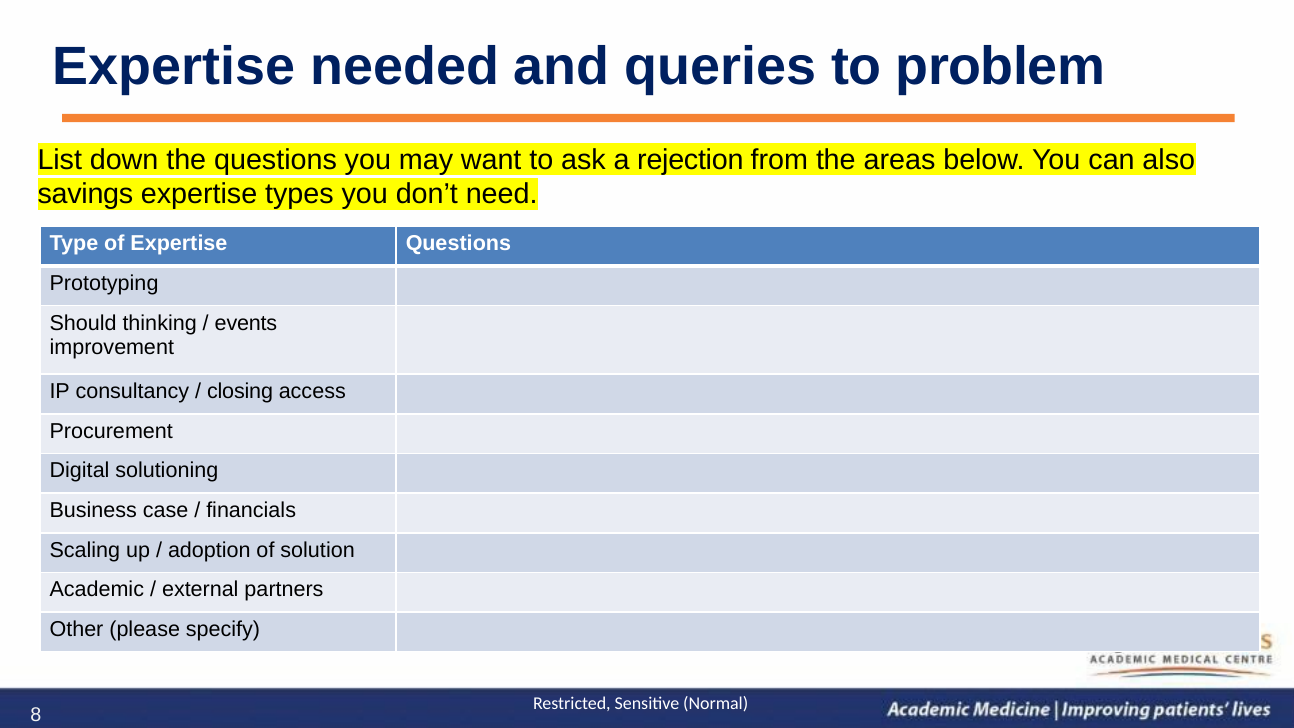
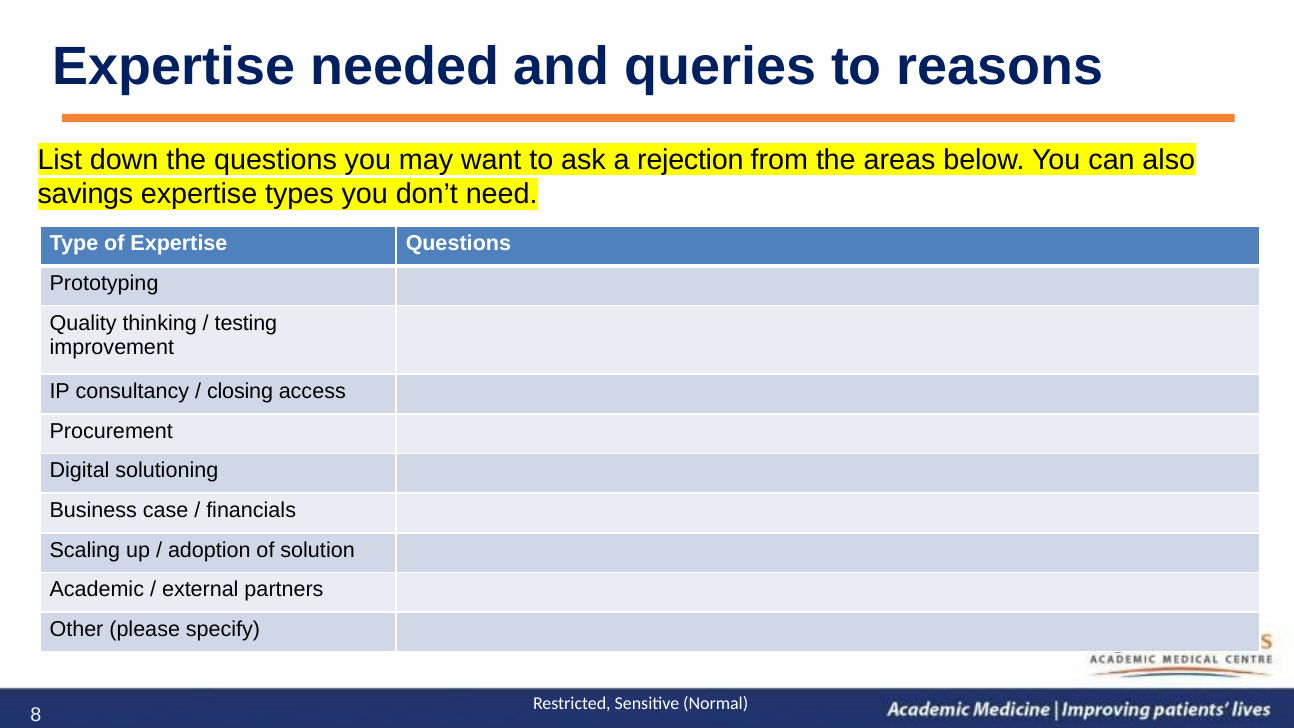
problem: problem -> reasons
Should: Should -> Quality
events: events -> testing
